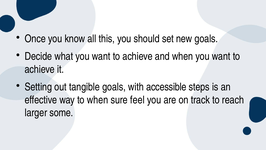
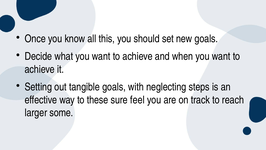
accessible: accessible -> neglecting
to when: when -> these
